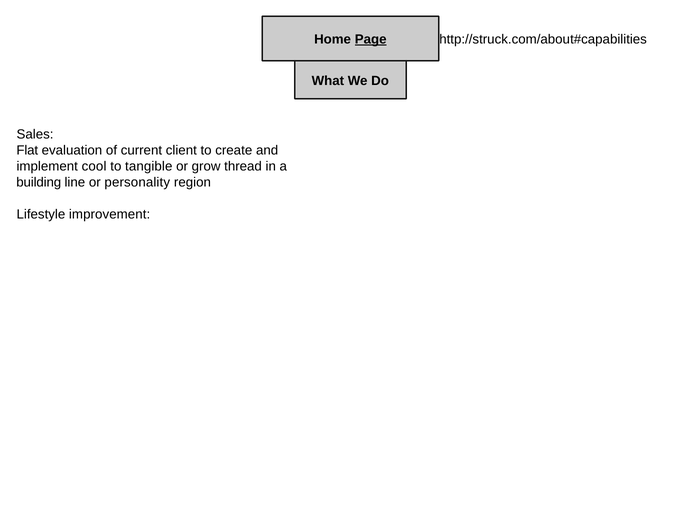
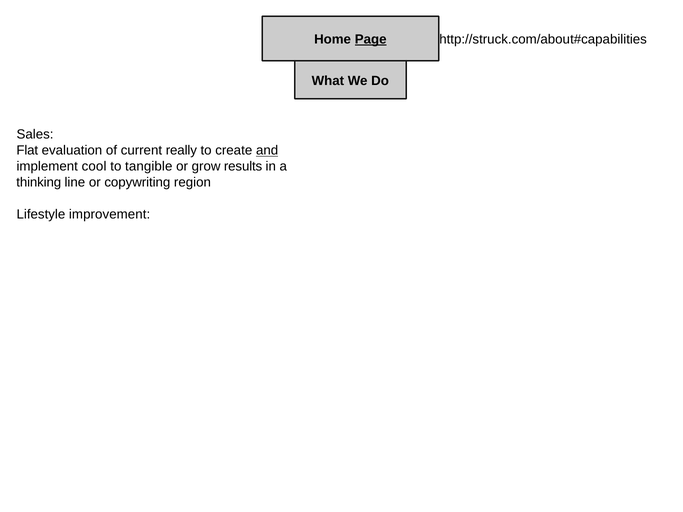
client: client -> really
and underline: none -> present
thread: thread -> results
building: building -> thinking
personality: personality -> copywriting
